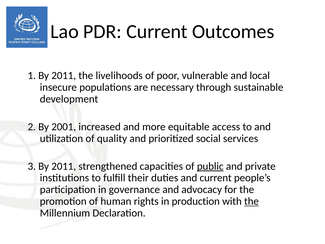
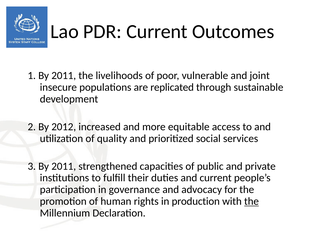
local: local -> joint
necessary: necessary -> replicated
2001: 2001 -> 2012
public underline: present -> none
